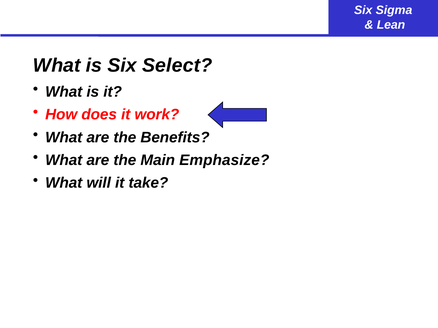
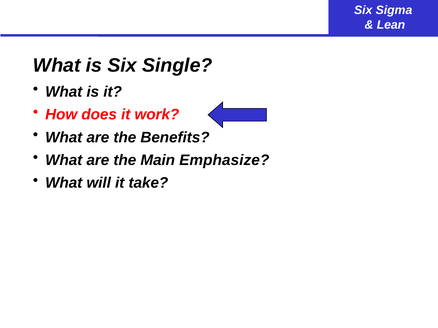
Select: Select -> Single
